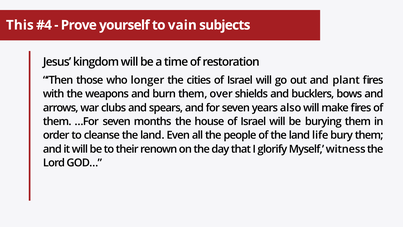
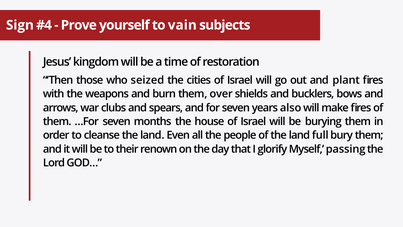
This: This -> Sign
longer: longer -> seized
life: life -> full
witness: witness -> passing
